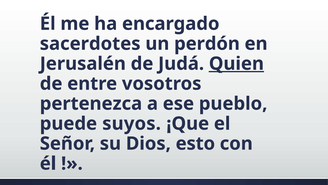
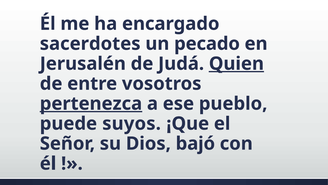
perdón: perdón -> pecado
pertenezca underline: none -> present
esto: esto -> bajó
